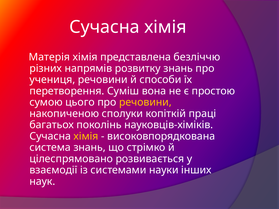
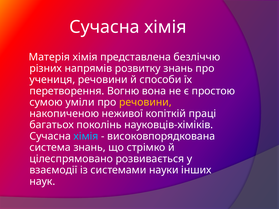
Суміш: Суміш -> Вогню
цього: цього -> уміли
сполуки: сполуки -> неживої
хімія at (86, 136) colour: yellow -> light blue
